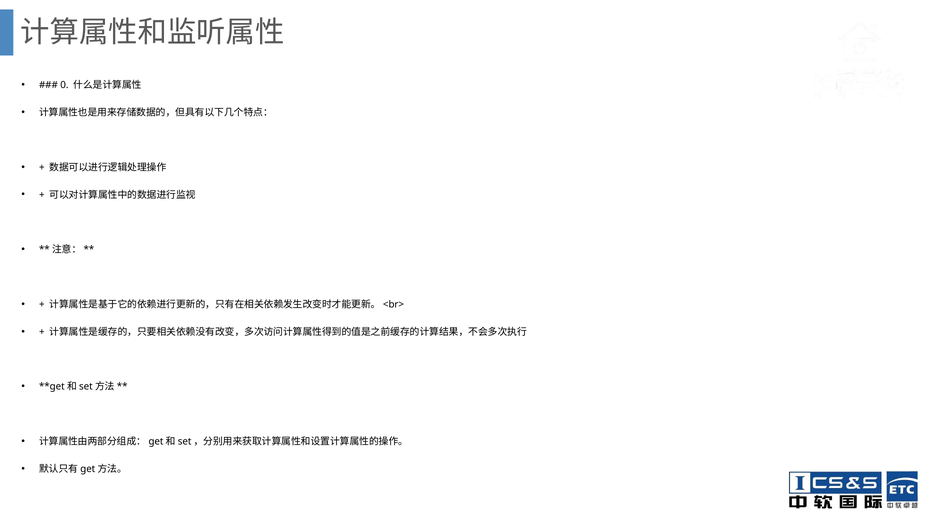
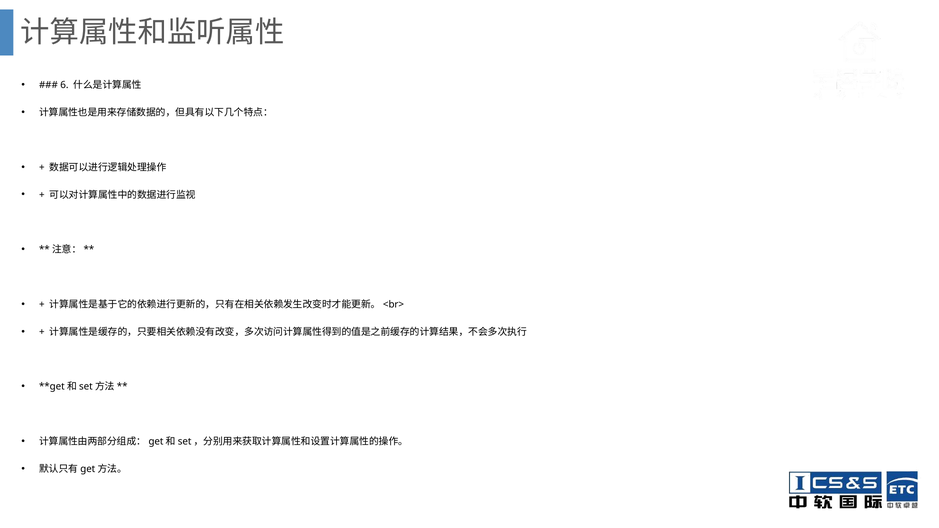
0: 0 -> 6
